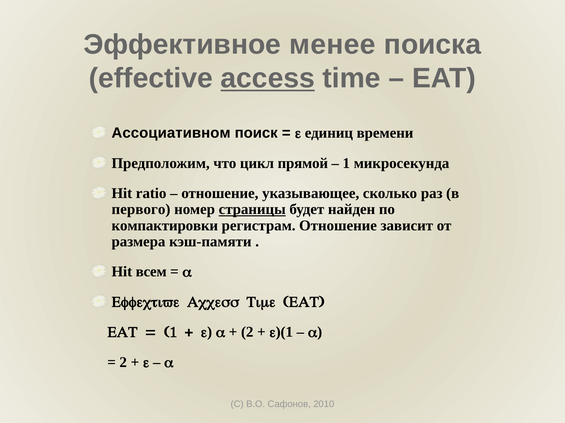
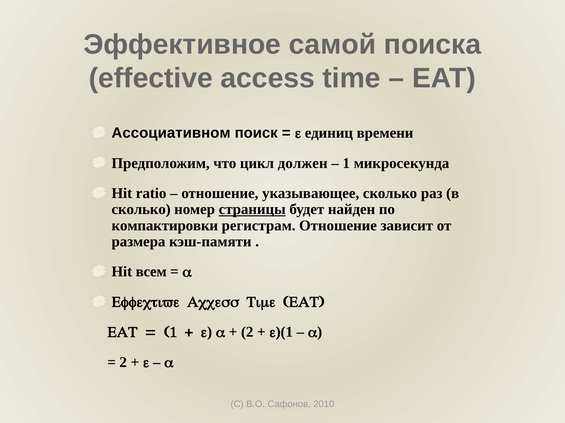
менее: менее -> самой
access underline: present -> none
прямой: прямой -> должен
первого at (141, 210): первого -> сколько
